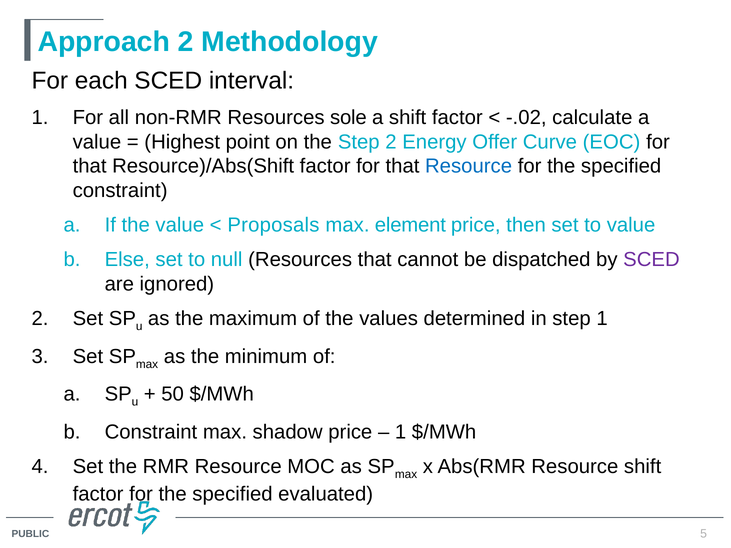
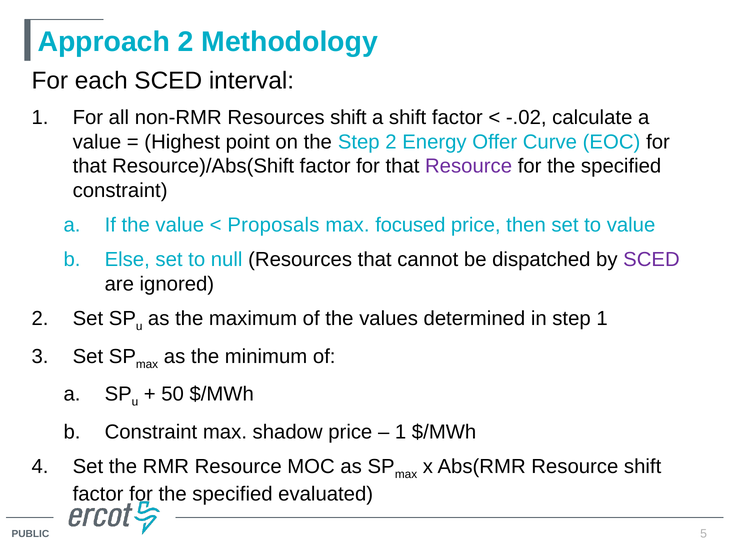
Resources sole: sole -> shift
Resource at (469, 166) colour: blue -> purple
element: element -> focused
